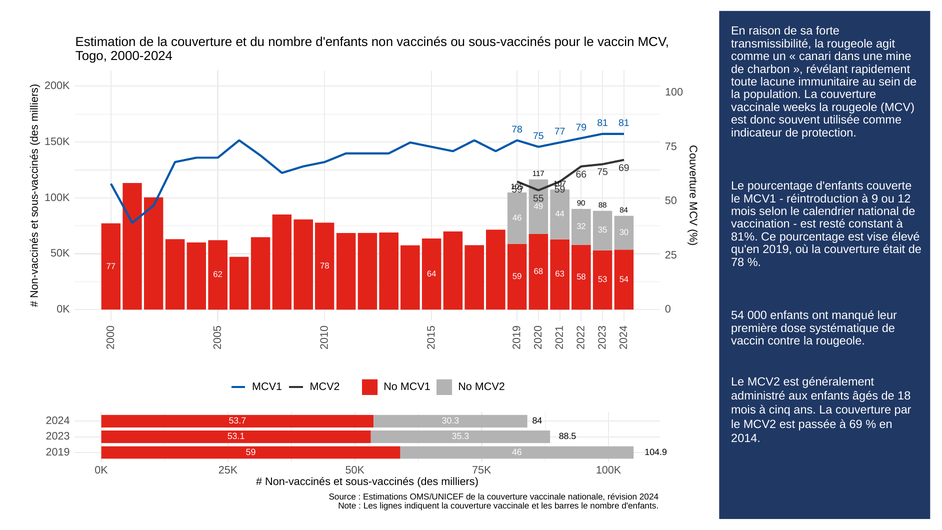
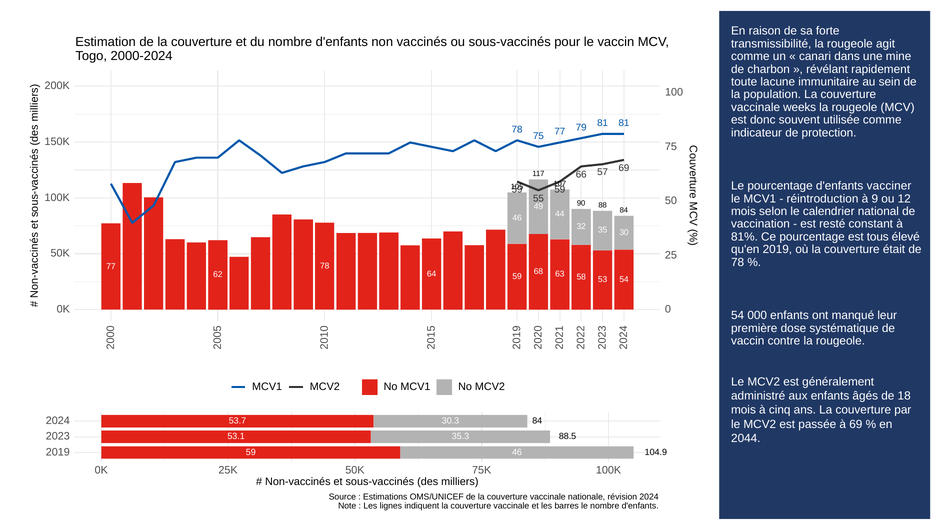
66 75: 75 -> 57
couverte: couverte -> vacciner
vise: vise -> tous
2014: 2014 -> 2044
